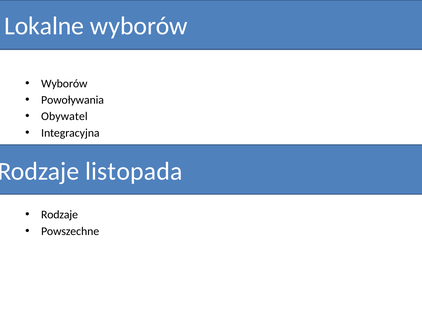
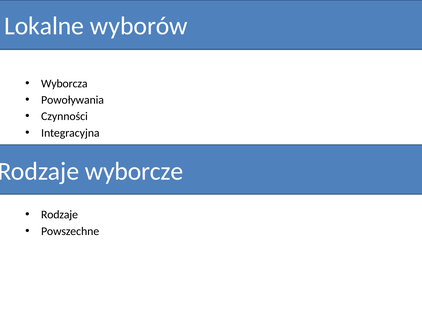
Wyborów at (64, 84): Wyborów -> Wyborcza
Obywatel: Obywatel -> Czynności
listopada: listopada -> wyborcze
